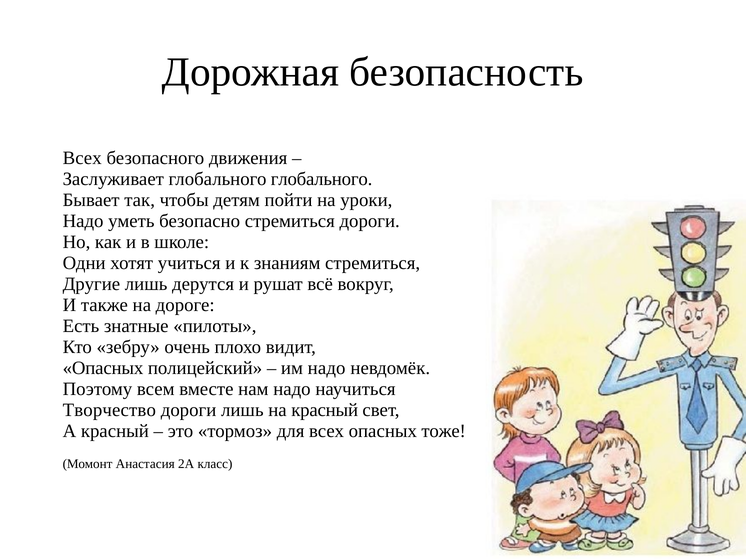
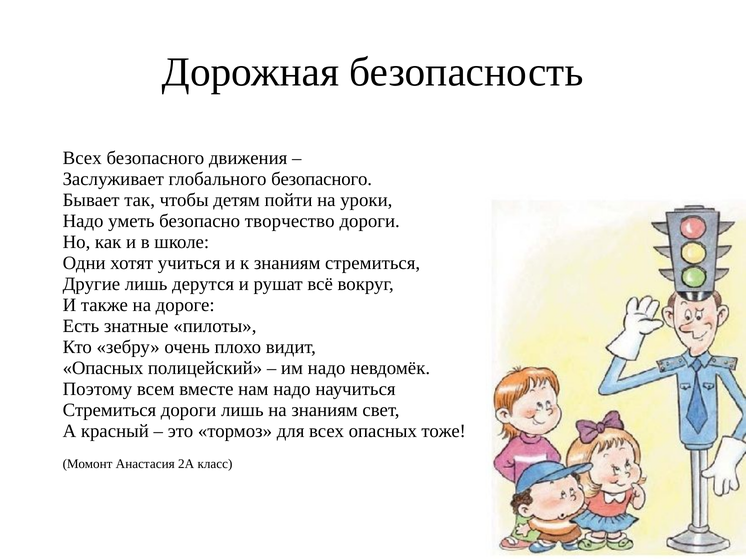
глобального глобального: глобального -> безопасного
безопасно стремиться: стремиться -> творчество
Творчество at (109, 410): Творчество -> Стремиться
на красный: красный -> знаниям
